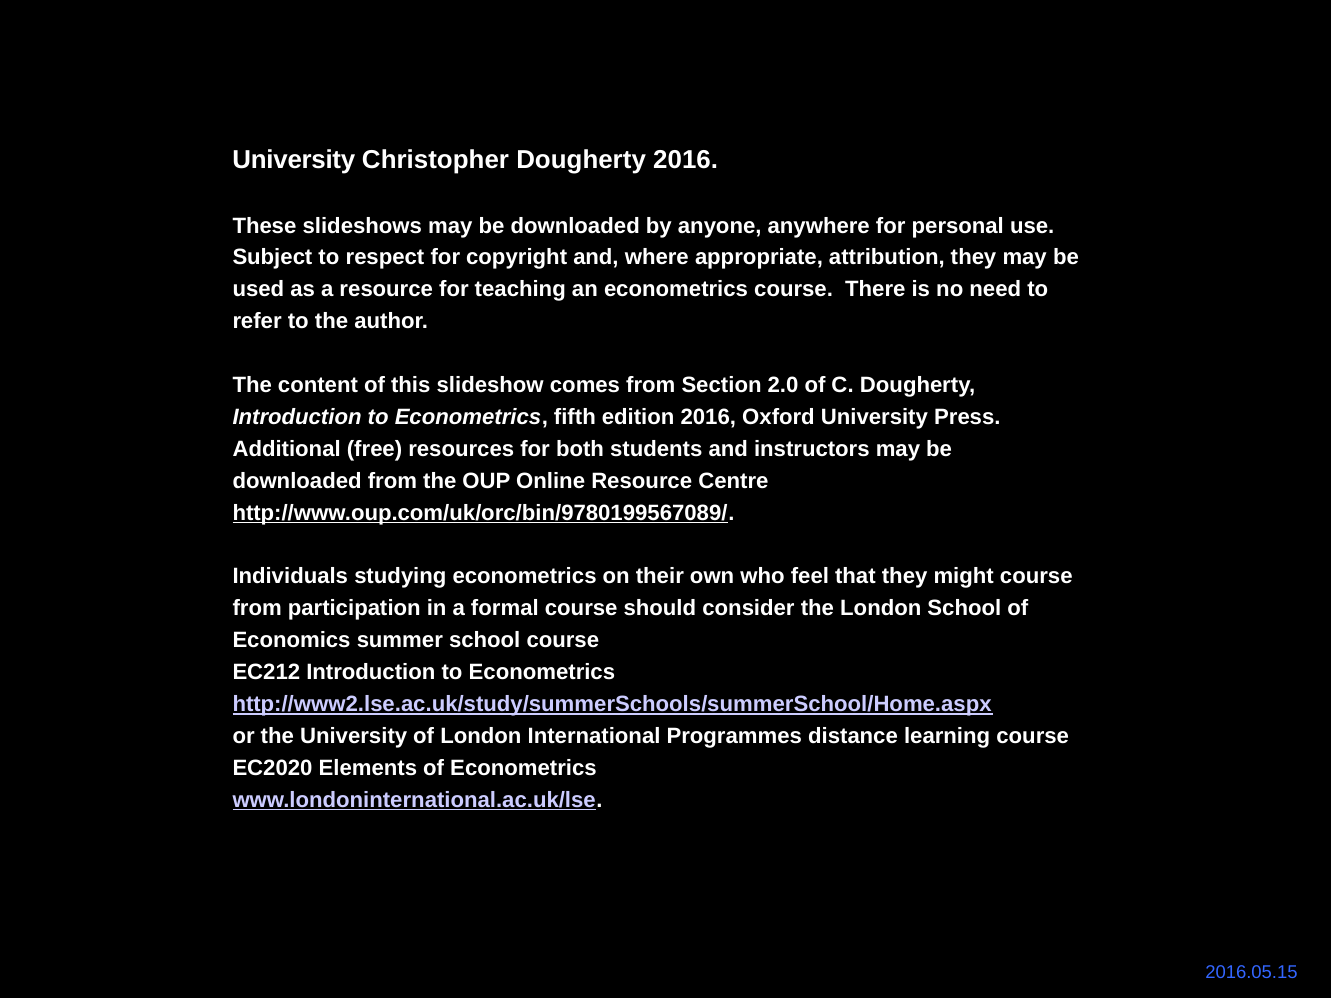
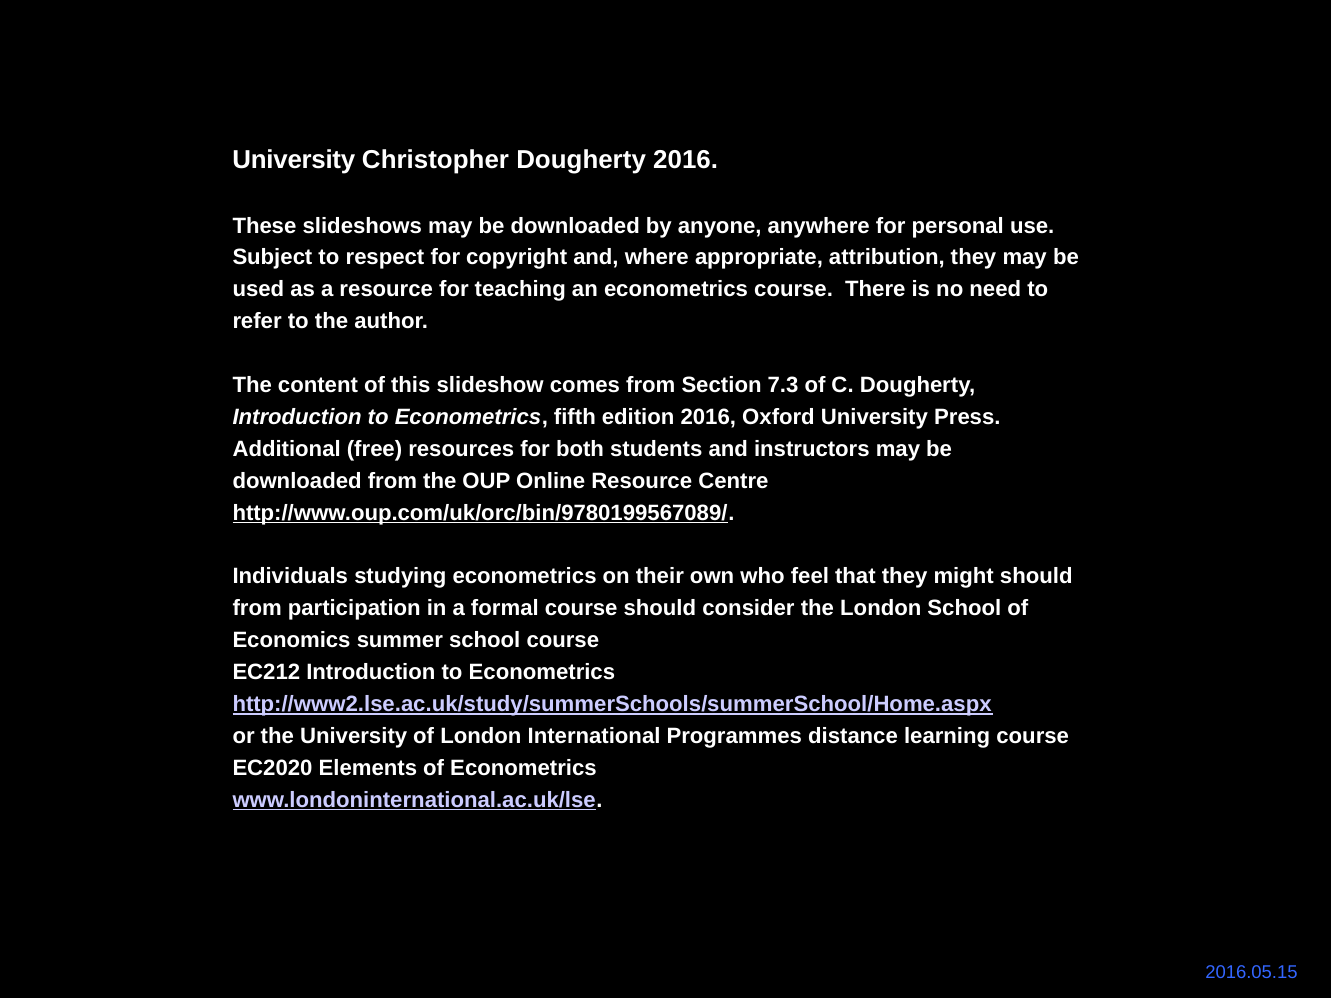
2.0: 2.0 -> 7.3
might course: course -> should
